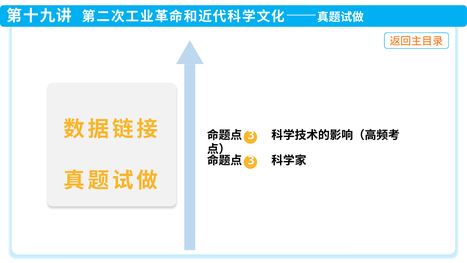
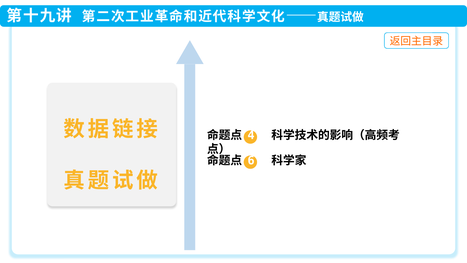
3 at (251, 135): 3 -> 4
3 at (251, 161): 3 -> 6
